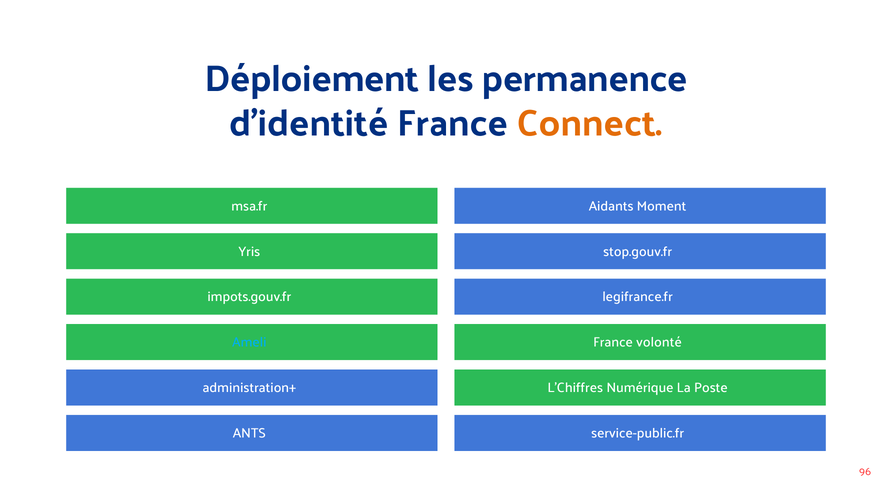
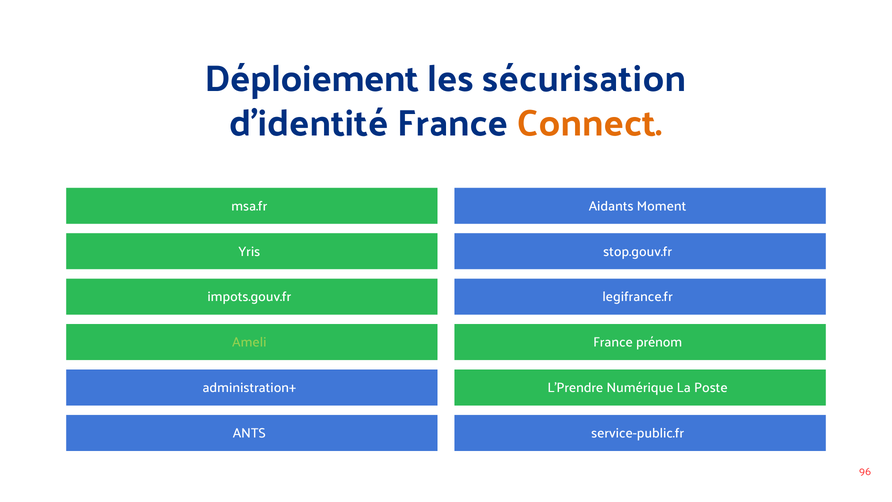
permanence: permanence -> sécurisation
Ameli colour: light blue -> light green
volonté: volonté -> prénom
L’Chiffres: L’Chiffres -> L’Prendre
